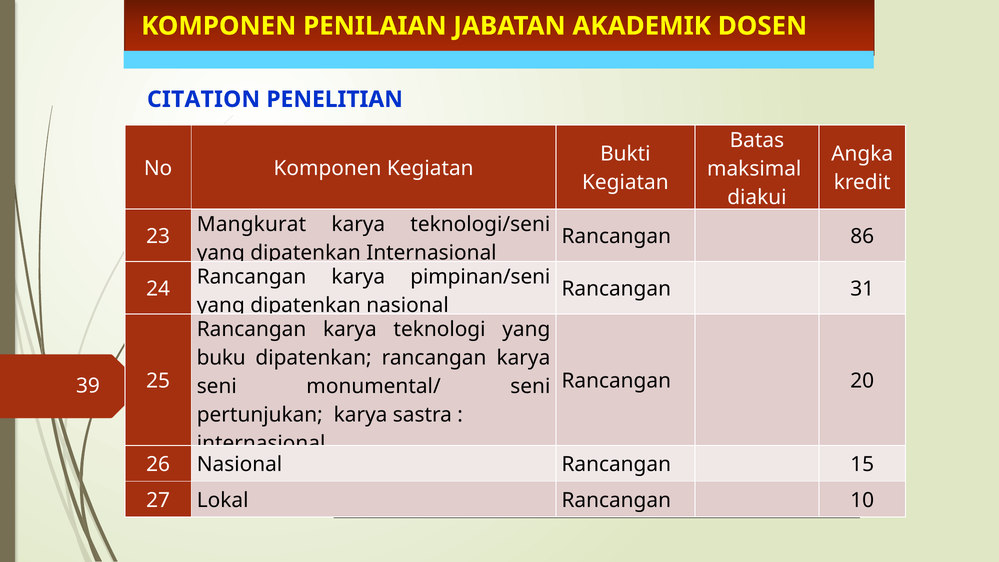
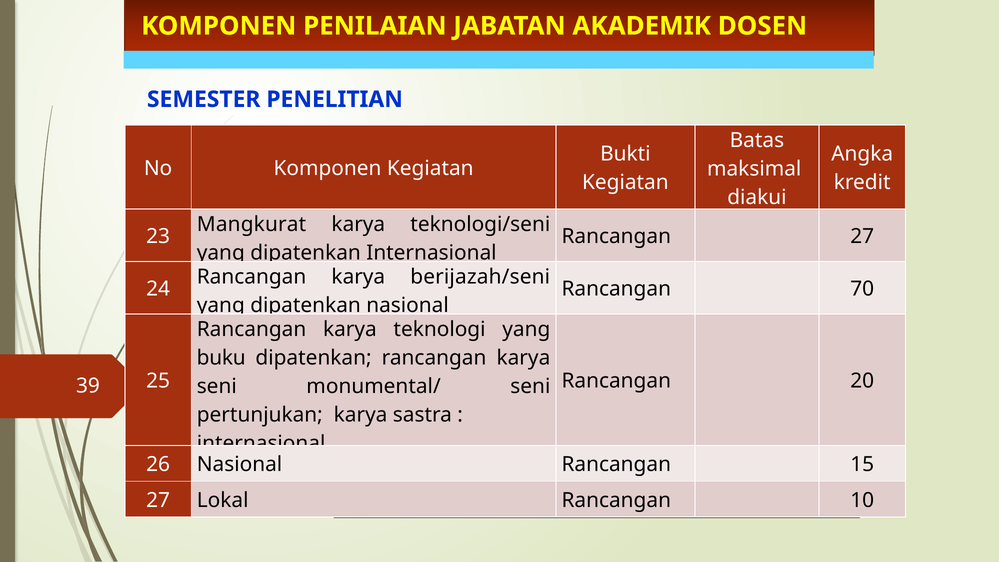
CITATION: CITATION -> SEMESTER
Rancangan 86: 86 -> 27
pimpinan/seni: pimpinan/seni -> berijazah/seni
31: 31 -> 70
